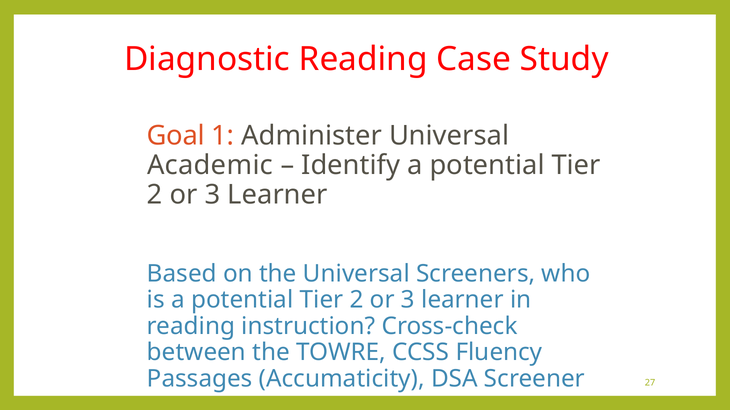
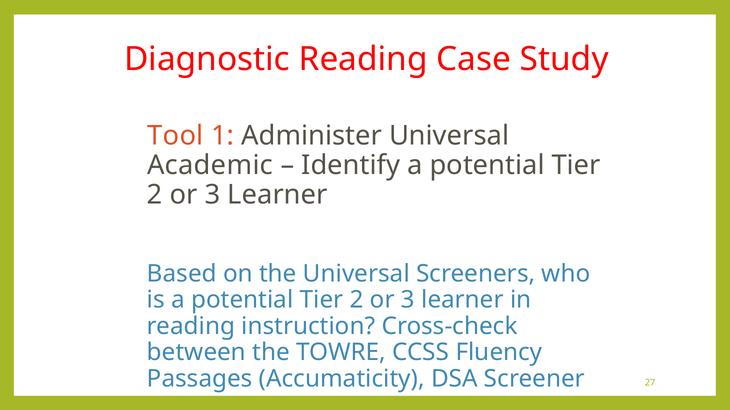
Goal: Goal -> Tool
